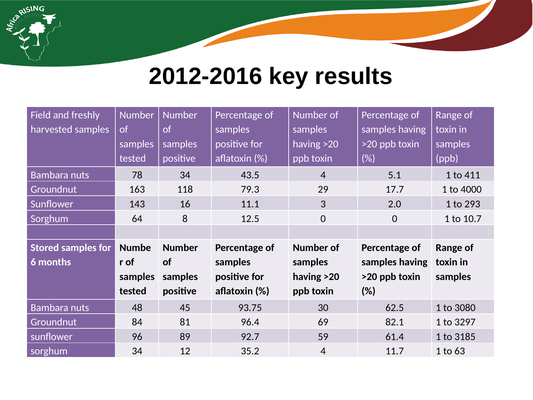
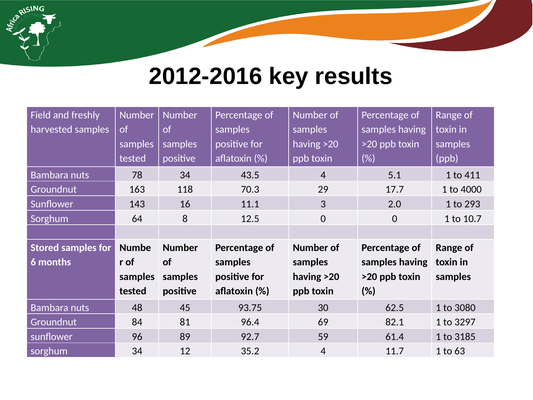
79.3: 79.3 -> 70.3
